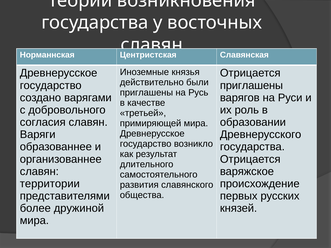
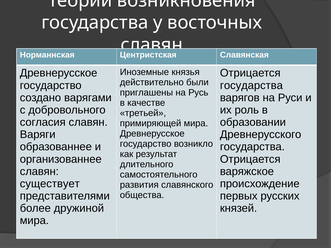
приглашены at (251, 85): приглашены -> государства
территории: территории -> существует
